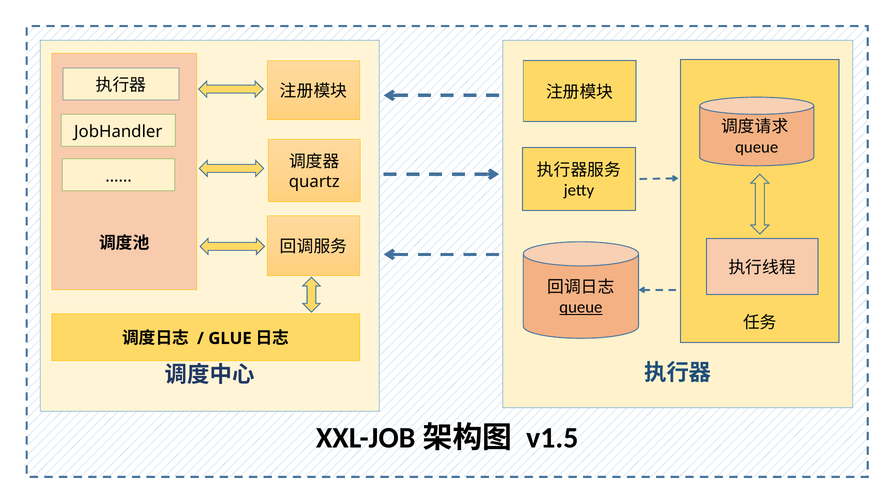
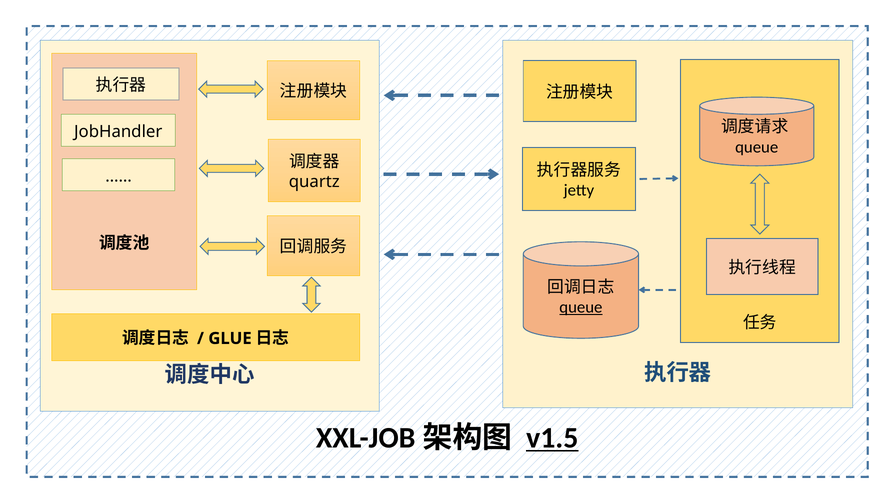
v1.5 underline: none -> present
